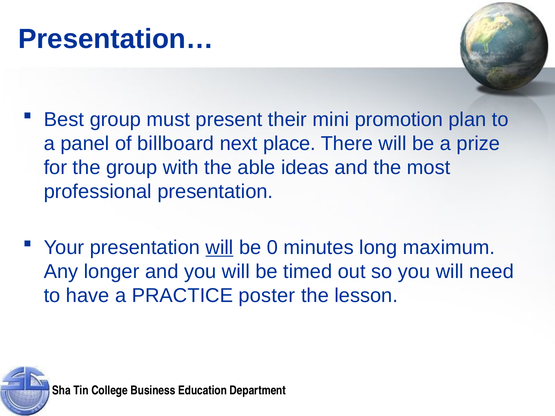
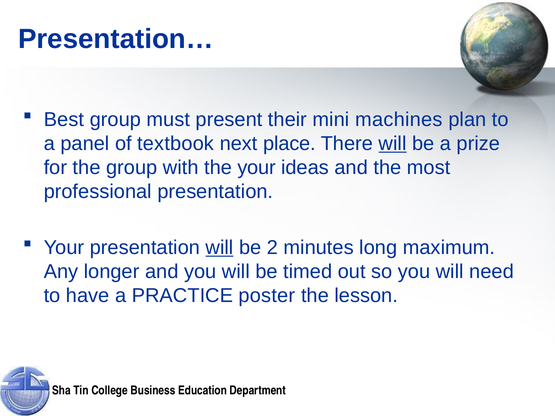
promotion: promotion -> machines
billboard: billboard -> textbook
will at (393, 144) underline: none -> present
the able: able -> your
0: 0 -> 2
